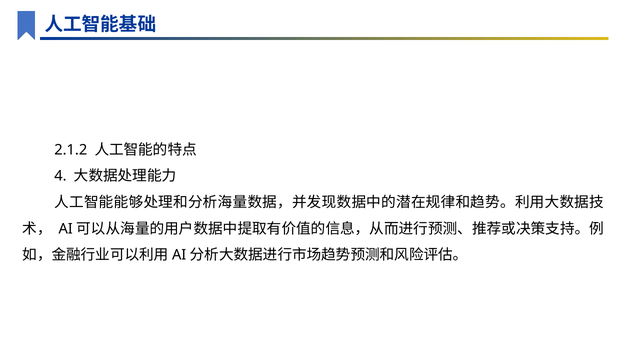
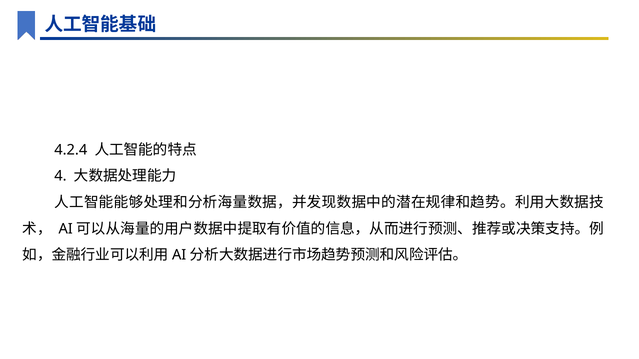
2.1.2: 2.1.2 -> 4.2.4
